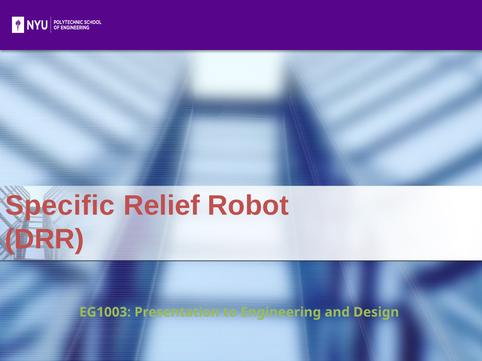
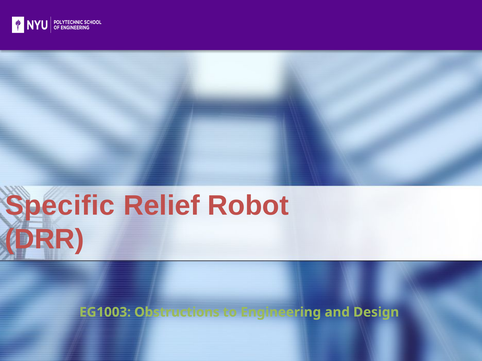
Presentation: Presentation -> Obstructions
